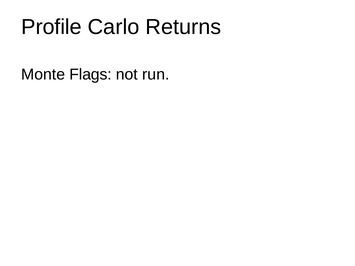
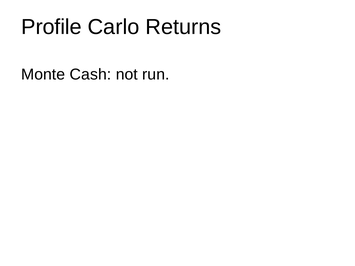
Flags: Flags -> Cash
